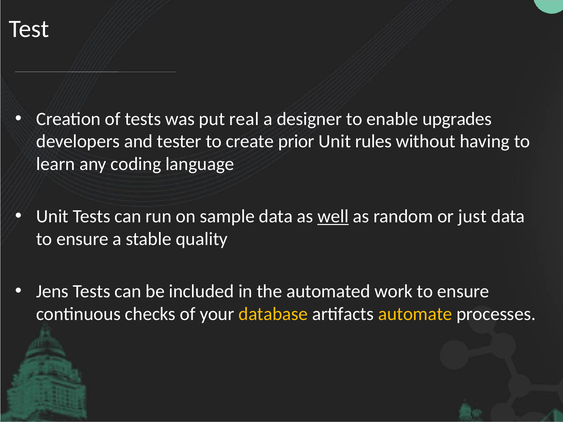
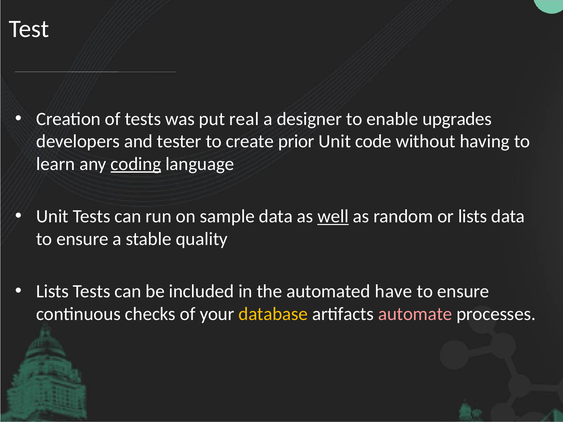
rules: rules -> code
coding underline: none -> present
or just: just -> lists
Jens at (52, 292): Jens -> Lists
work: work -> have
automate colour: yellow -> pink
